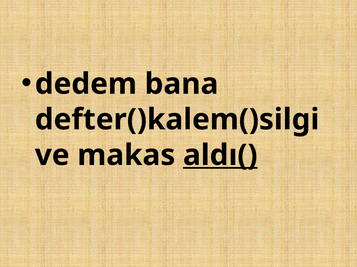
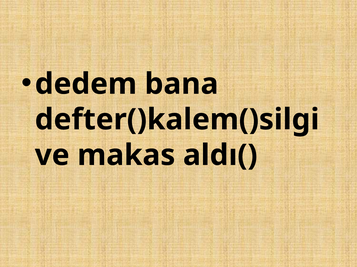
aldı( underline: present -> none
